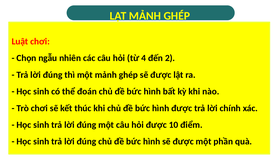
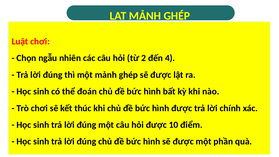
4: 4 -> 2
2: 2 -> 4
